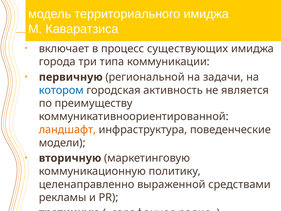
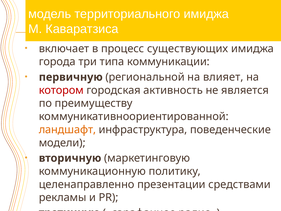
задачи: задачи -> влияет
котором colour: blue -> red
выраженной: выраженной -> презентации
